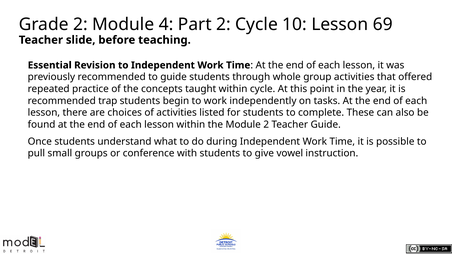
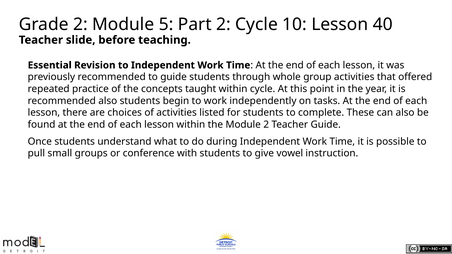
4: 4 -> 5
69: 69 -> 40
recommended trap: trap -> also
